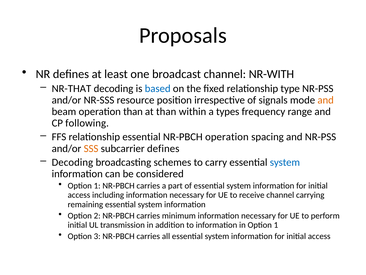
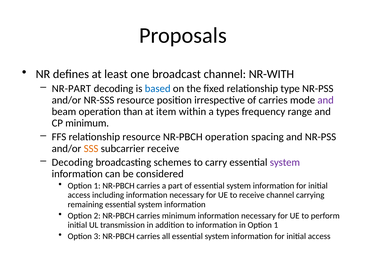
NR-THAT: NR-THAT -> NR-PART
of signals: signals -> carries
and at (326, 100) colour: orange -> purple
at than: than -> item
CP following: following -> minimum
relationship essential: essential -> resource
subcarrier defines: defines -> receive
system at (285, 162) colour: blue -> purple
